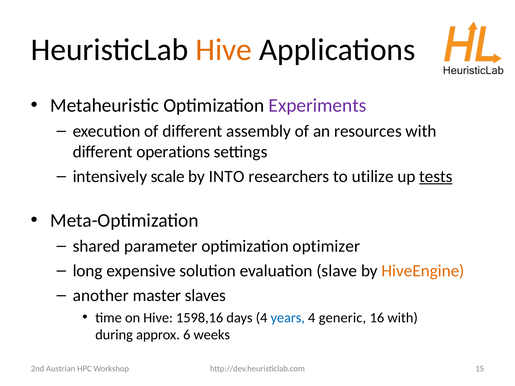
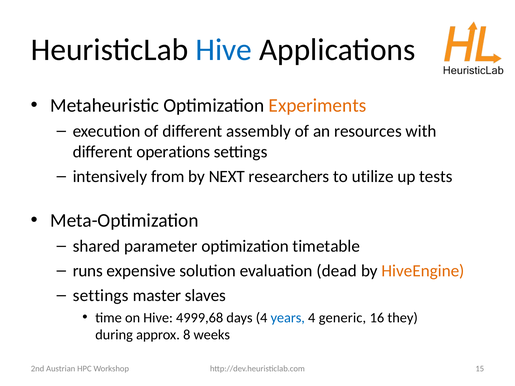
Hive at (224, 50) colour: orange -> blue
Experiments colour: purple -> orange
scale: scale -> from
INTO: INTO -> NEXT
tests underline: present -> none
optimizer: optimizer -> timetable
long: long -> runs
slave: slave -> dead
another at (101, 296): another -> settings
1598,16: 1598,16 -> 4999,68
16 with: with -> they
6: 6 -> 8
